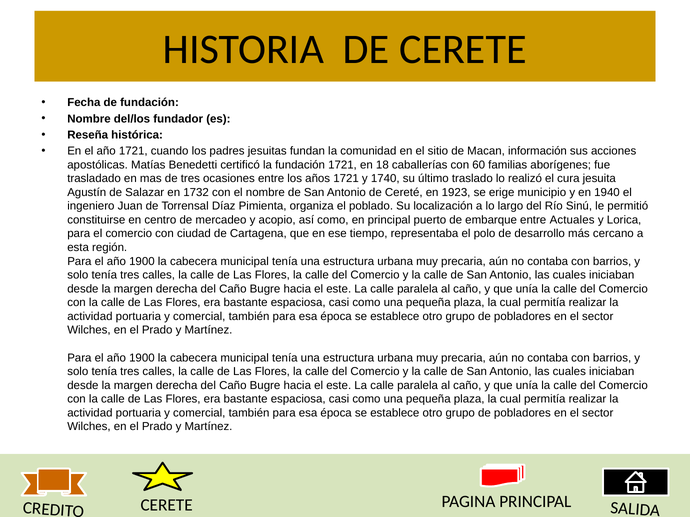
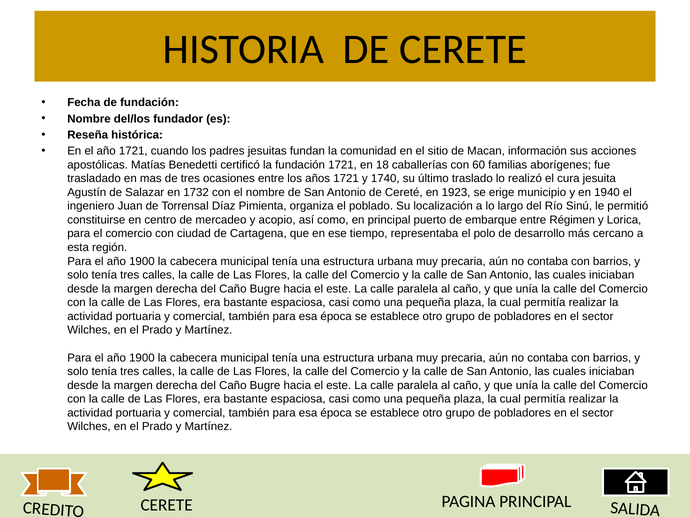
Actuales: Actuales -> Régimen
